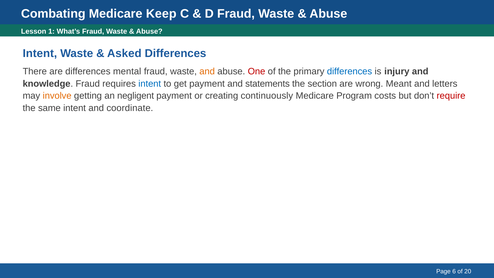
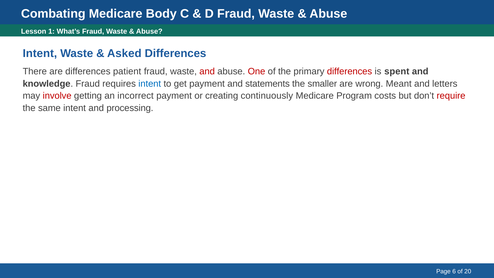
Keep: Keep -> Body
mental: mental -> patient
and at (207, 71) colour: orange -> red
differences at (350, 71) colour: blue -> red
injury: injury -> spent
section: section -> smaller
involve colour: orange -> red
negligent: negligent -> incorrect
coordinate: coordinate -> processing
